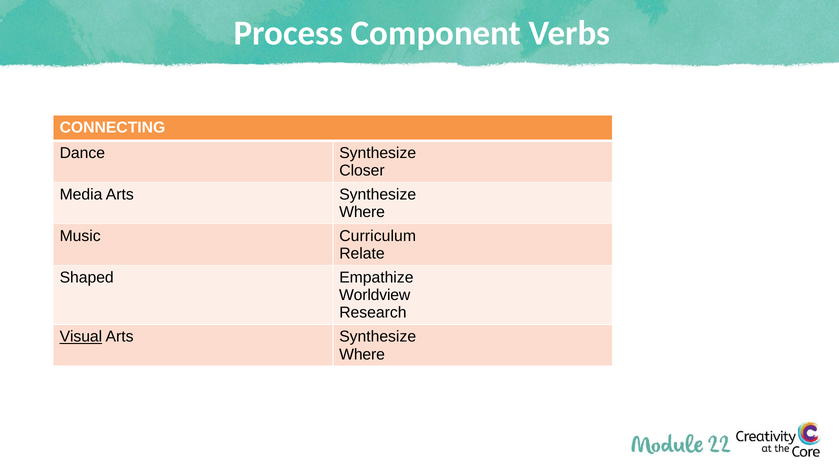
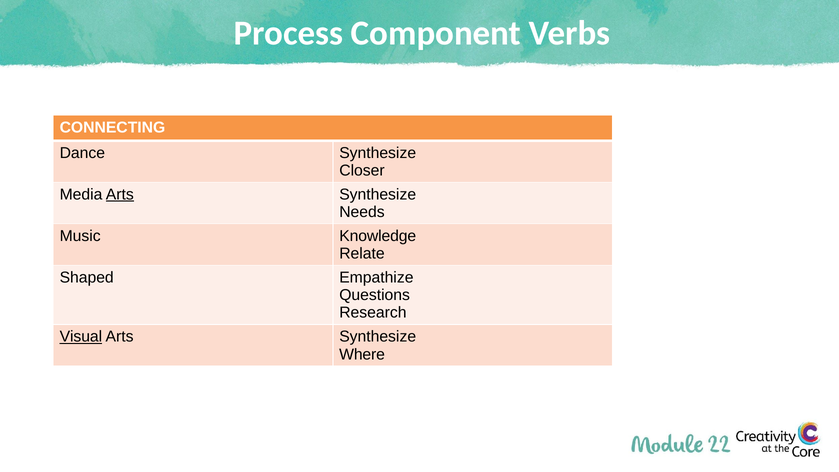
Arts at (120, 194) underline: none -> present
Where at (362, 212): Where -> Needs
Curriculum: Curriculum -> Knowledge
Worldview: Worldview -> Questions
